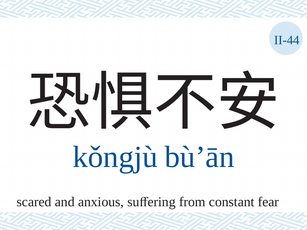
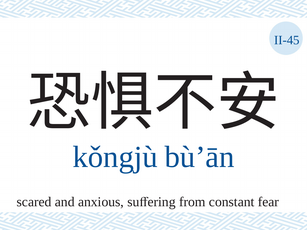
II-44: II-44 -> II-45
